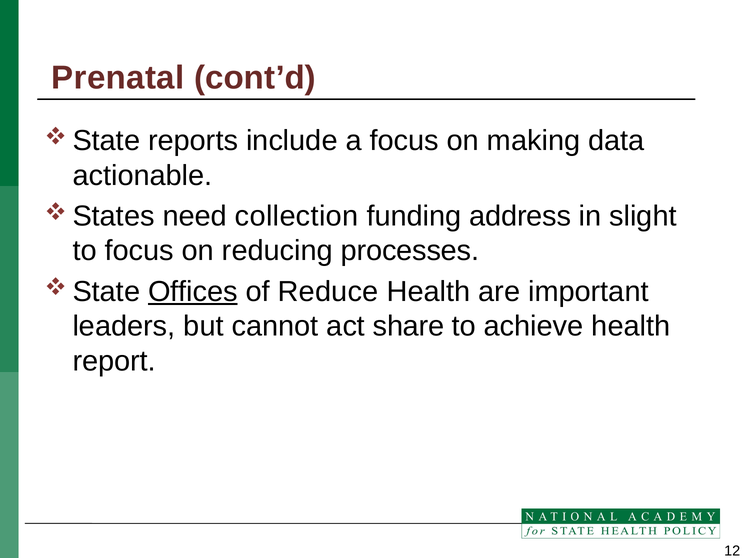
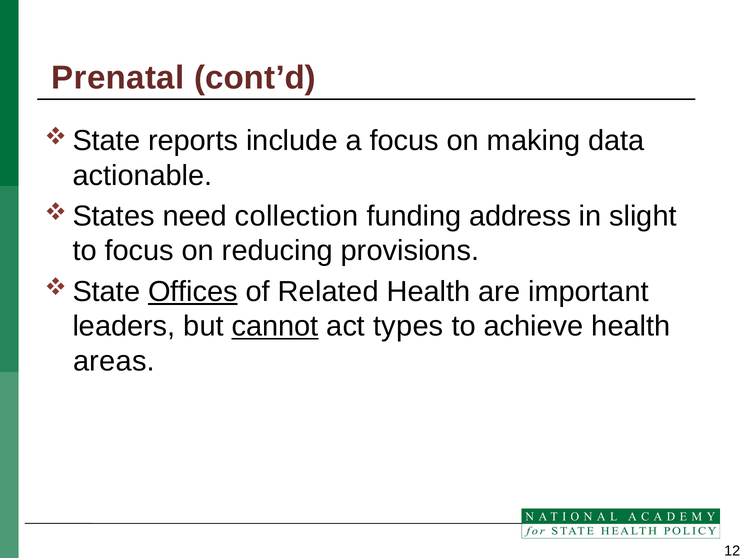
processes: processes -> provisions
Reduce: Reduce -> Related
cannot underline: none -> present
share: share -> types
report: report -> areas
